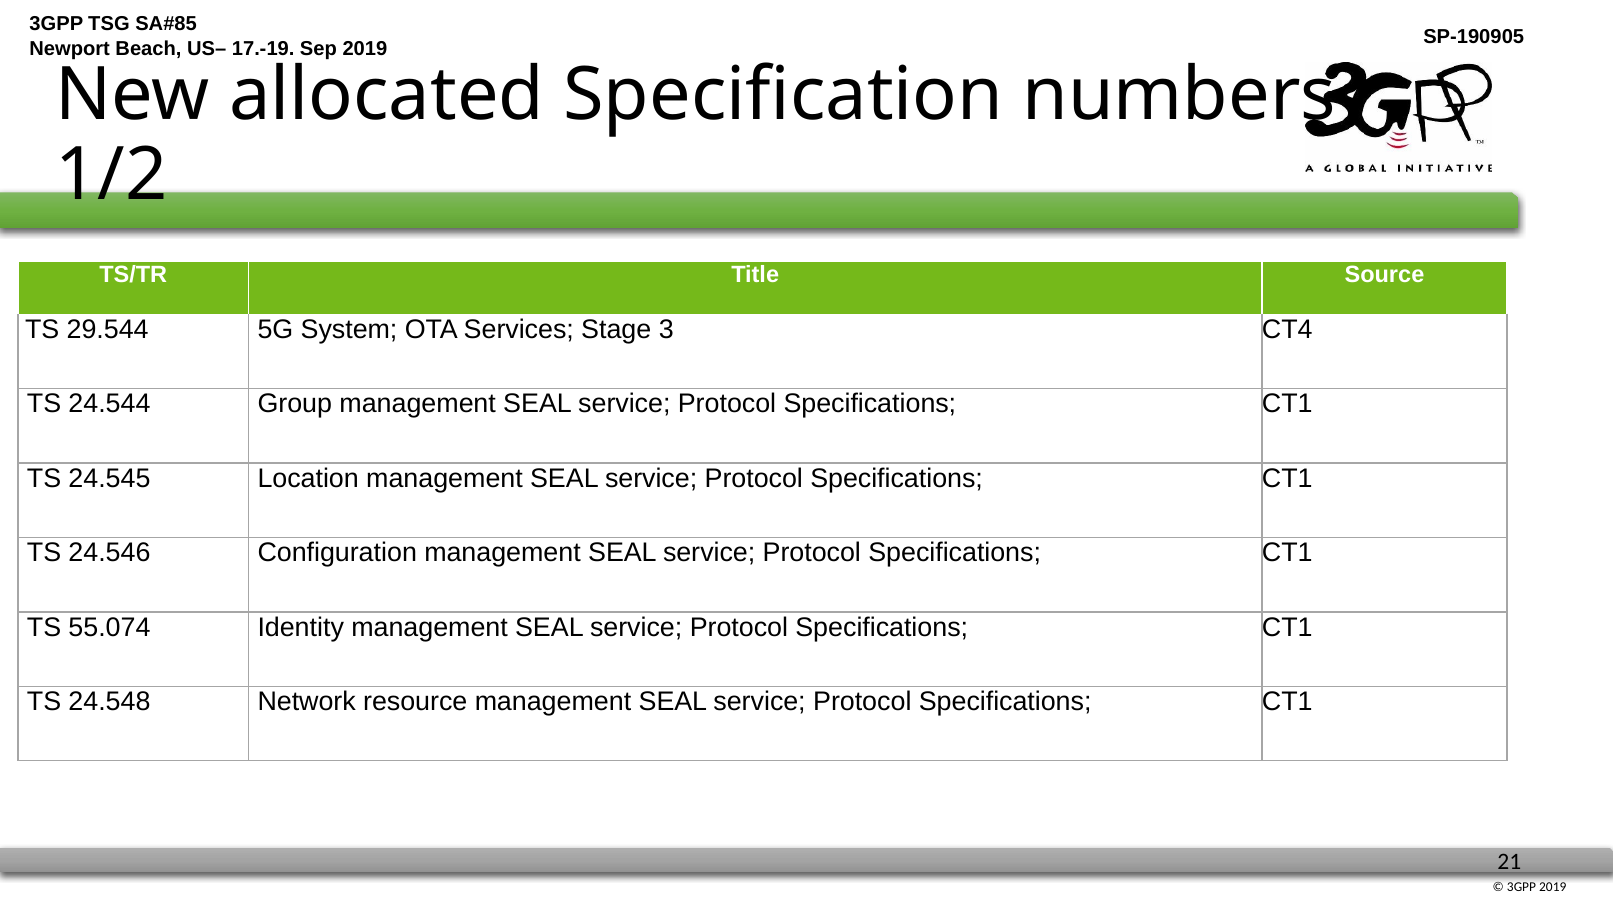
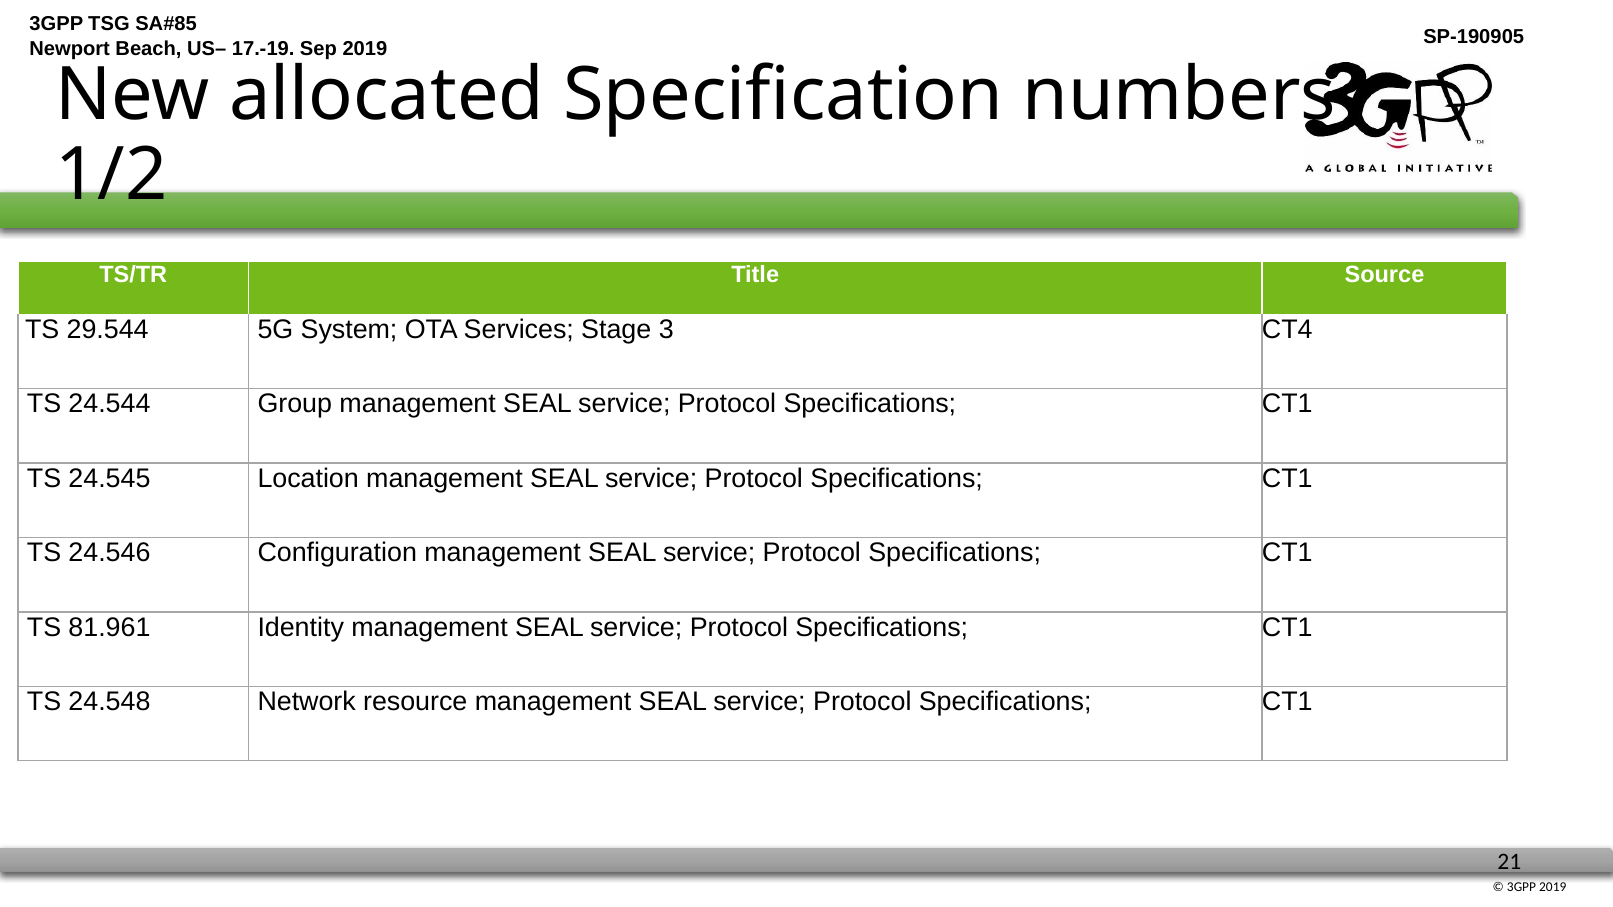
55.074: 55.074 -> 81.961
